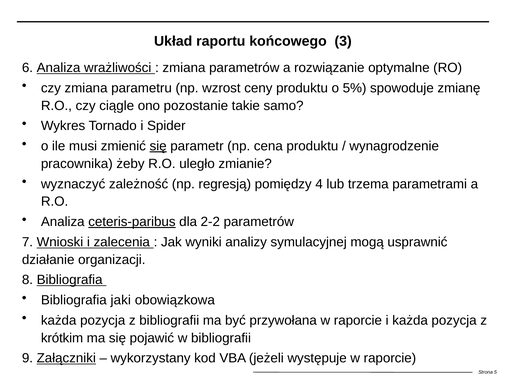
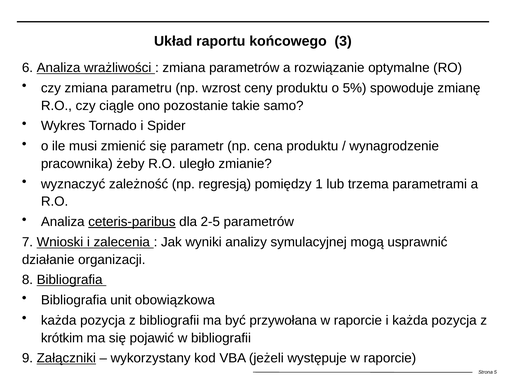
się at (158, 146) underline: present -> none
4: 4 -> 1
2-2: 2-2 -> 2-5
jaki: jaki -> unit
